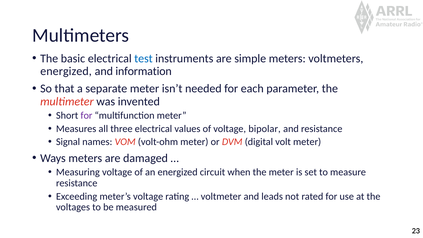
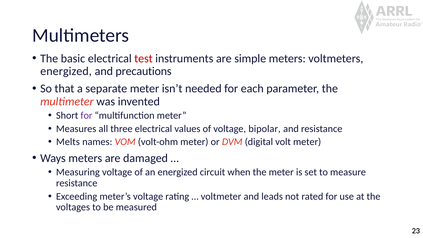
test colour: blue -> red
information: information -> precautions
Signal: Signal -> Melts
